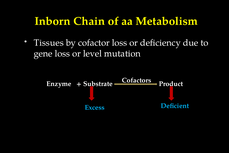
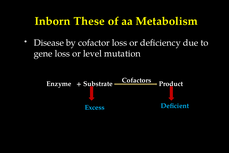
Chain: Chain -> These
Tissues: Tissues -> Disease
